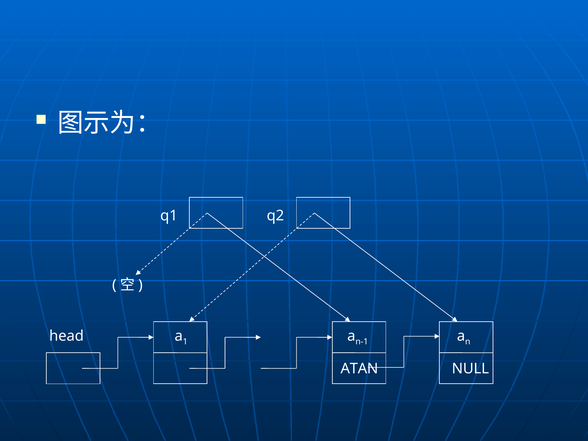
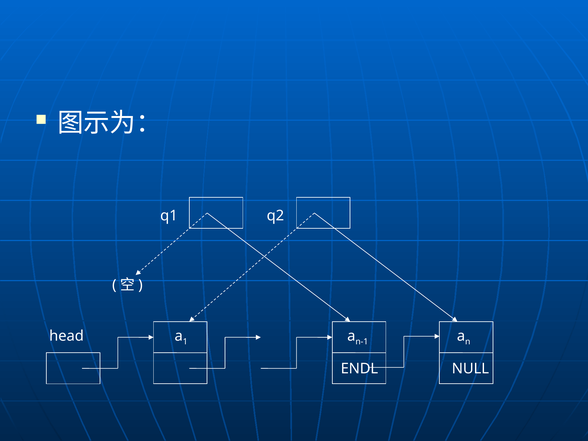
ATAN: ATAN -> ENDL
